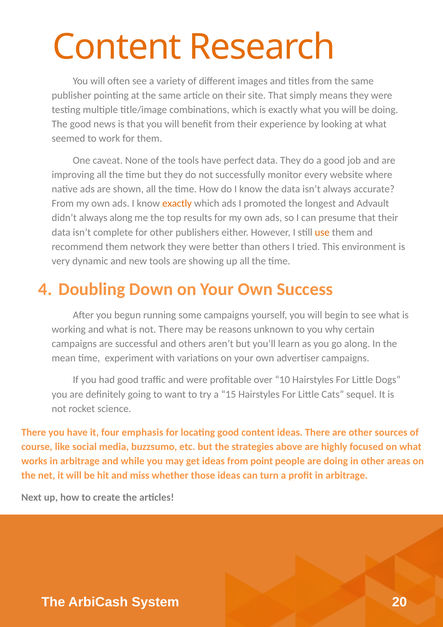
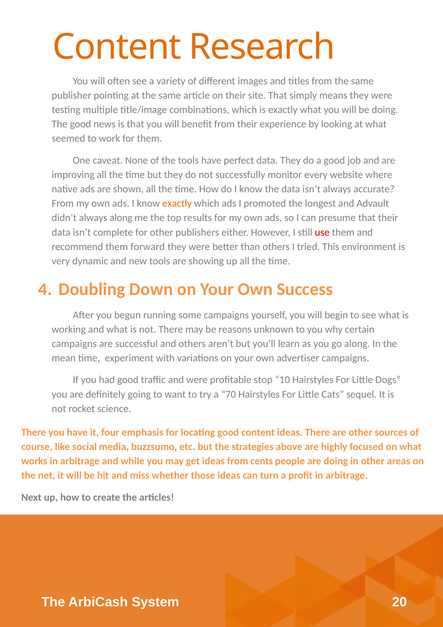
use colour: orange -> red
network: network -> forward
over: over -> stop
15: 15 -> 70
point: point -> cents
